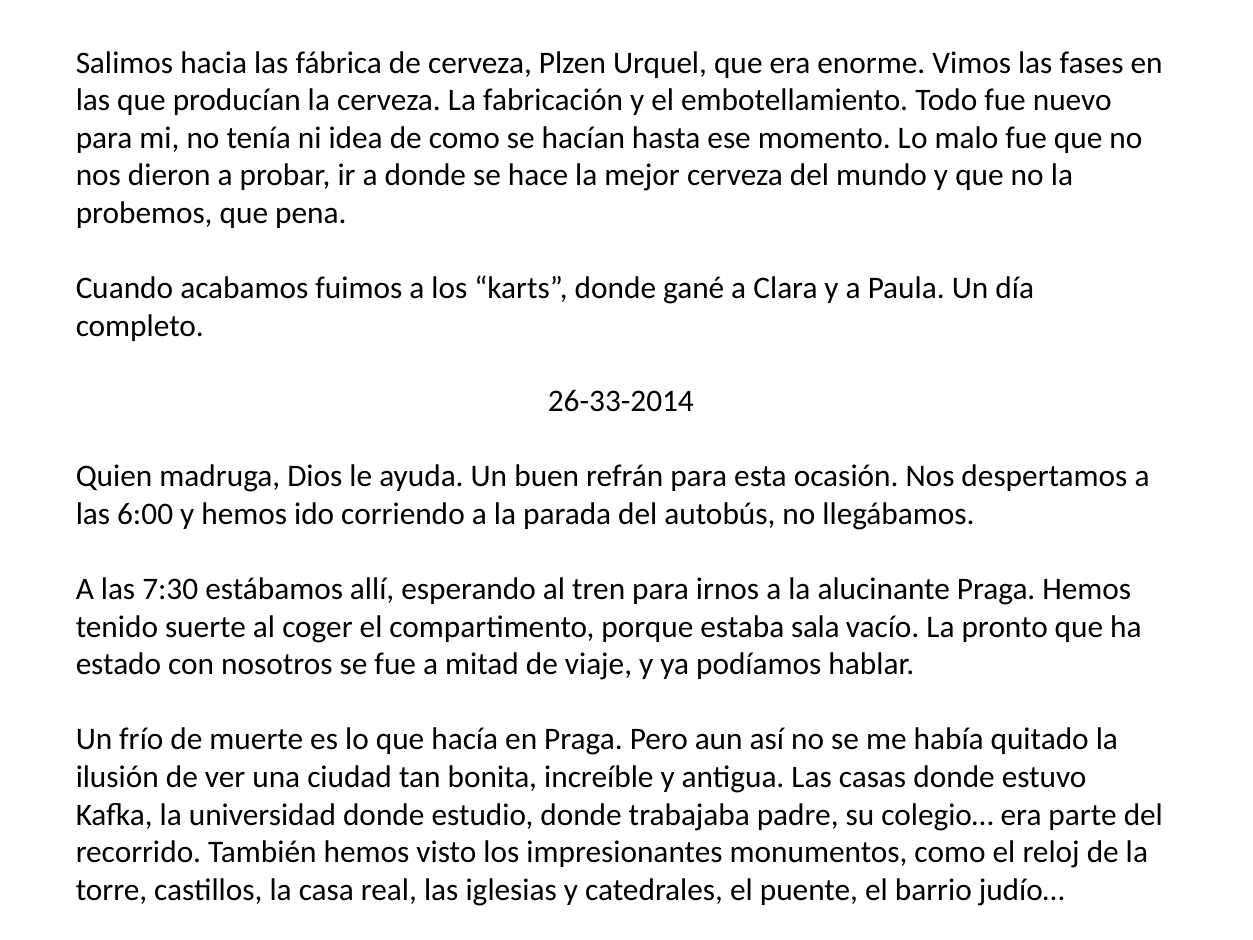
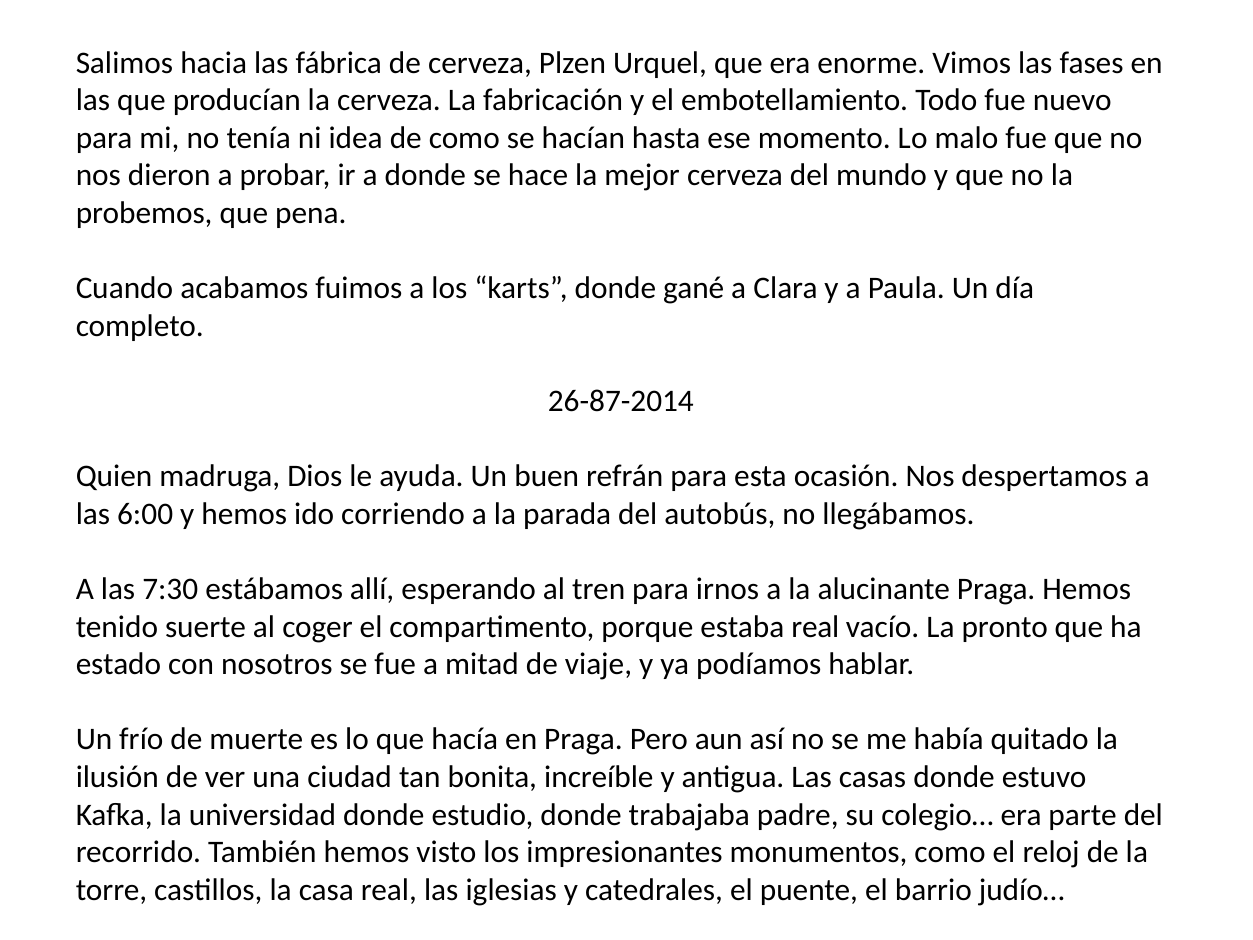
26-33-2014: 26-33-2014 -> 26-87-2014
estaba sala: sala -> real
